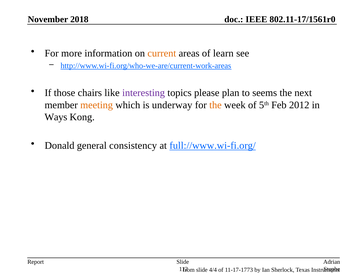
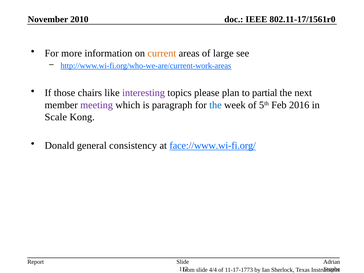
2018: 2018 -> 2010
learn: learn -> large
seems: seems -> partial
meeting colour: orange -> purple
underway: underway -> paragraph
the at (215, 105) colour: orange -> blue
2012: 2012 -> 2016
Ways: Ways -> Scale
full://www.wi-fi.org/: full://www.wi-fi.org/ -> face://www.wi-fi.org/
